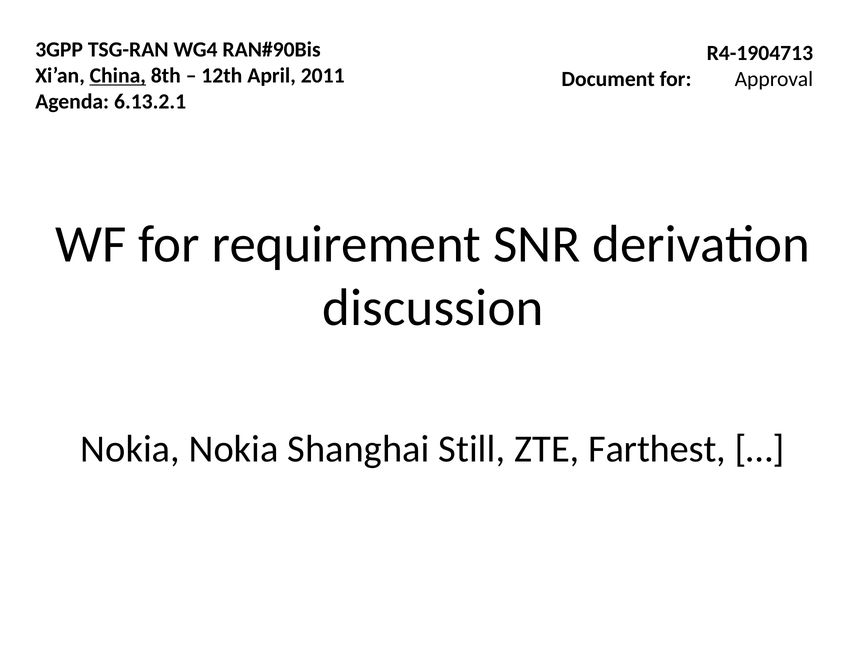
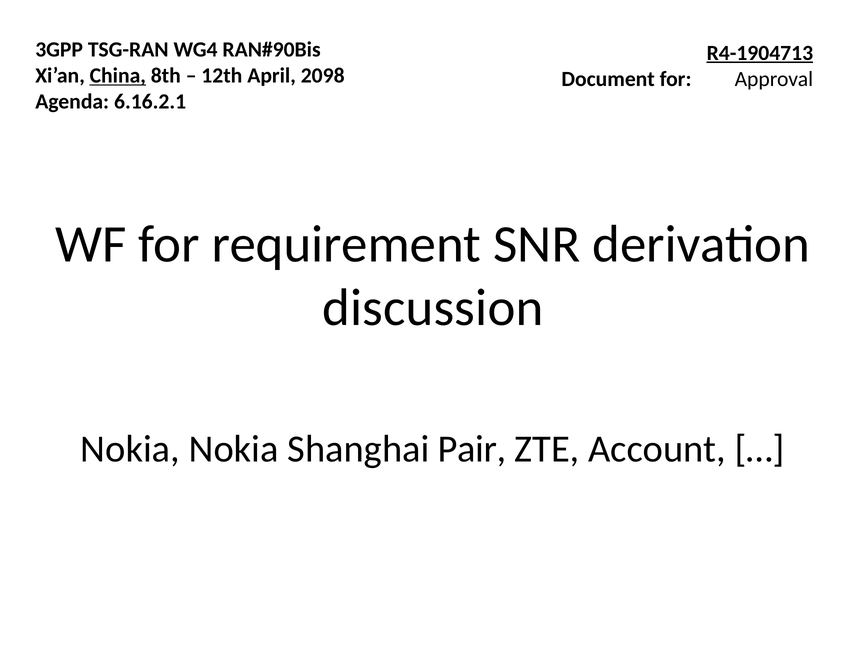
R4-1904713 underline: none -> present
2011: 2011 -> 2098
6.13.2.1: 6.13.2.1 -> 6.16.2.1
Still: Still -> Pair
Farthest: Farthest -> Account
